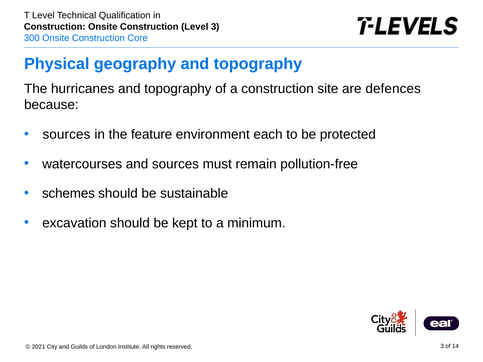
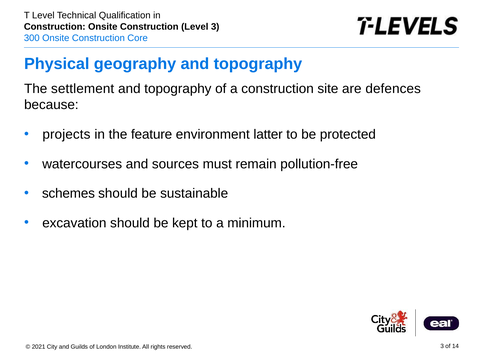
hurricanes: hurricanes -> settlement
sources at (66, 134): sources -> projects
each: each -> latter
